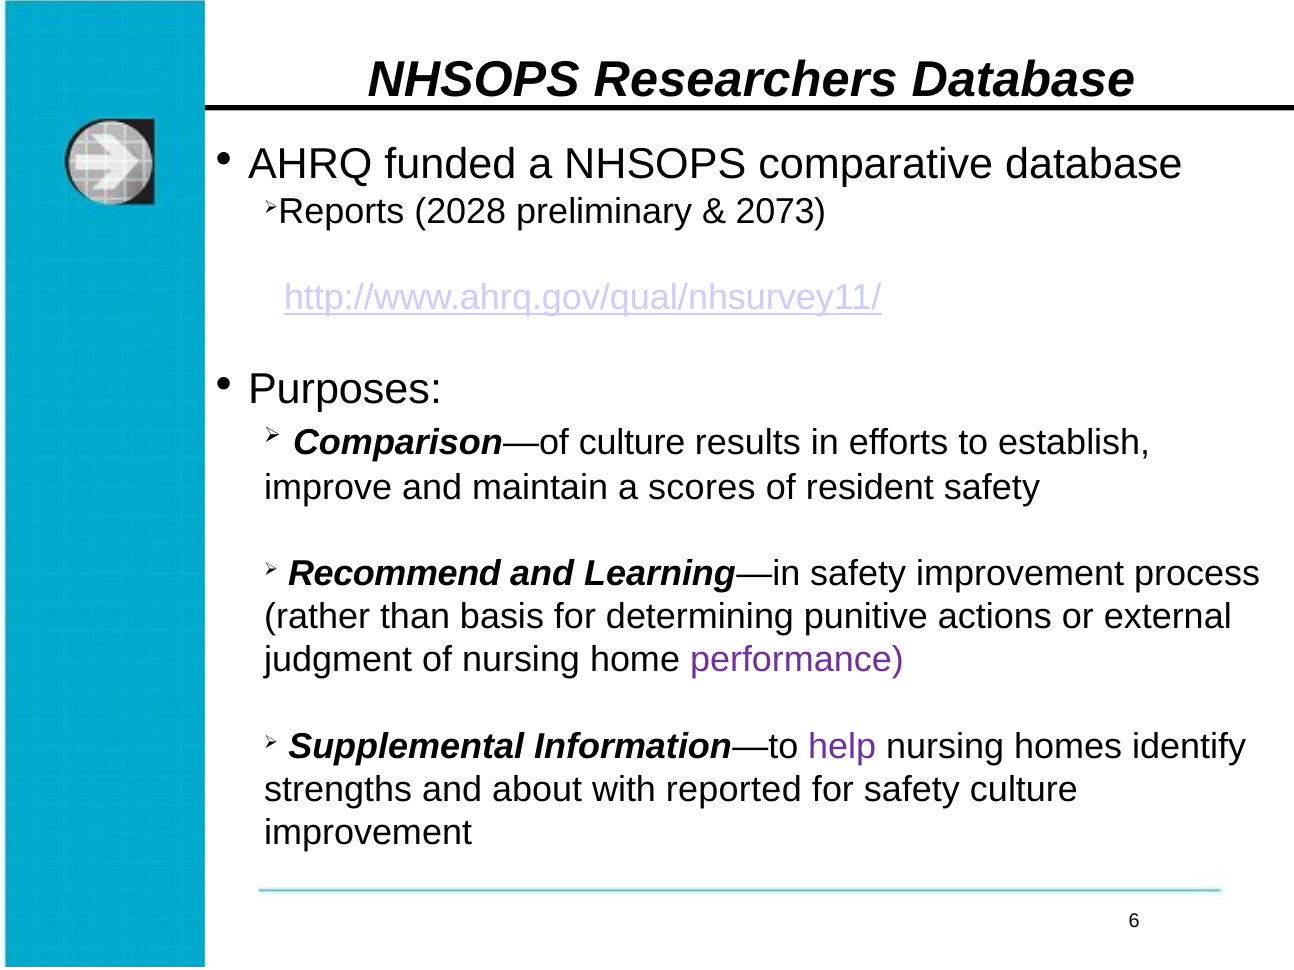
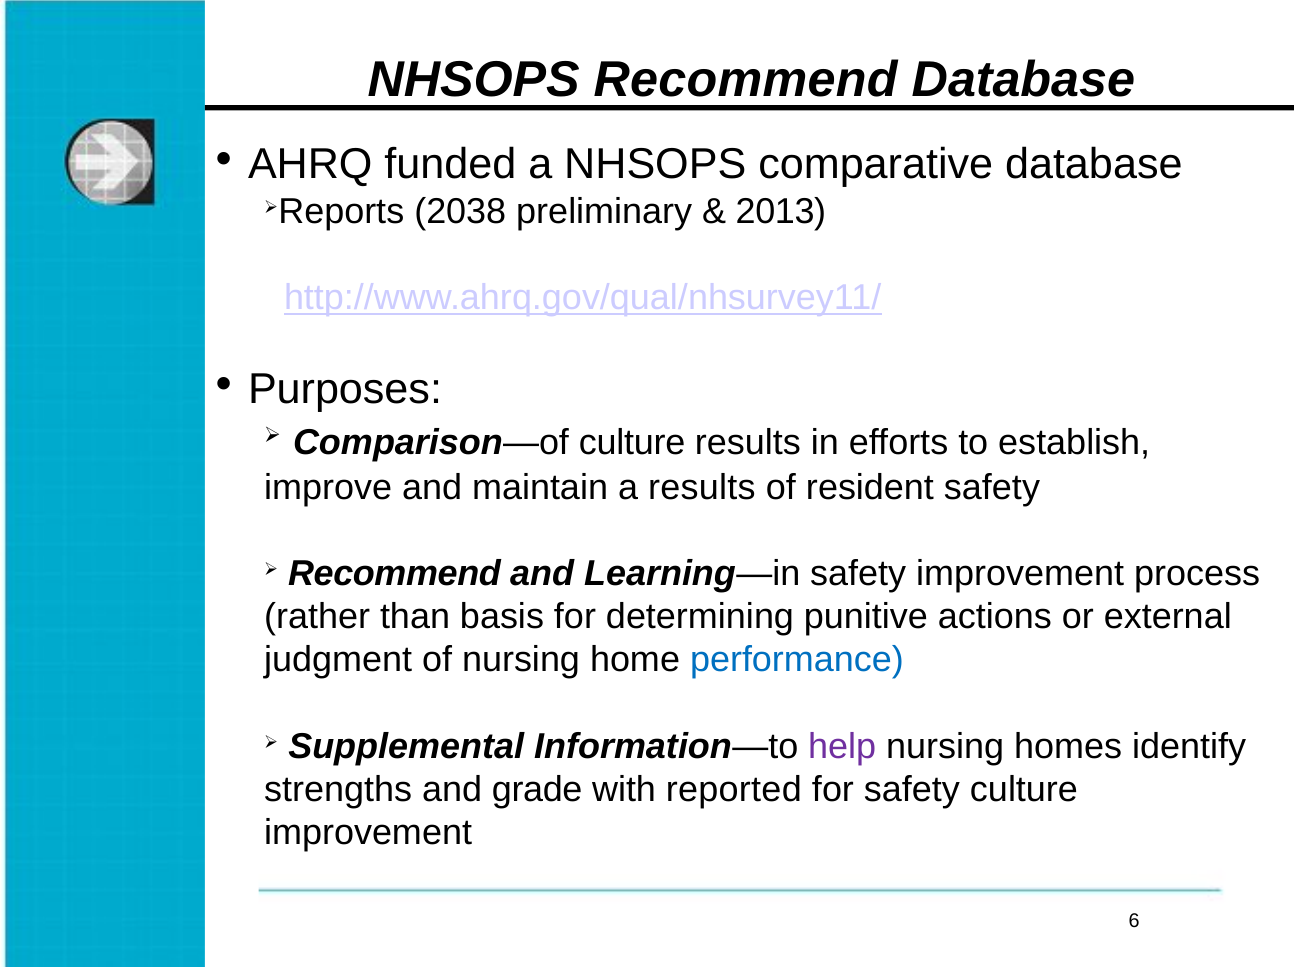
NHSOPS Researchers: Researchers -> Recommend
2028: 2028 -> 2038
2073: 2073 -> 2013
a scores: scores -> results
performance colour: purple -> blue
about: about -> grade
